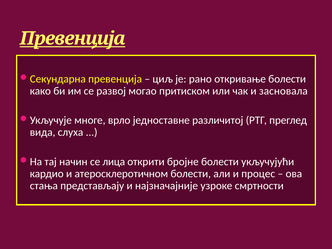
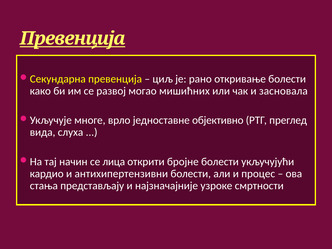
притиском: притиском -> мишићних
различитој: различитој -> објективно
атеросклеротичном: атеросклеротичном -> антихипертензивни
